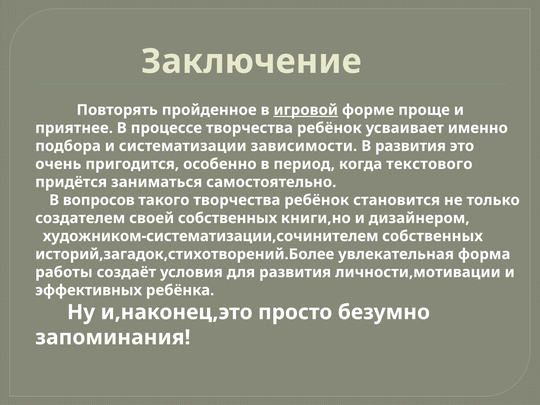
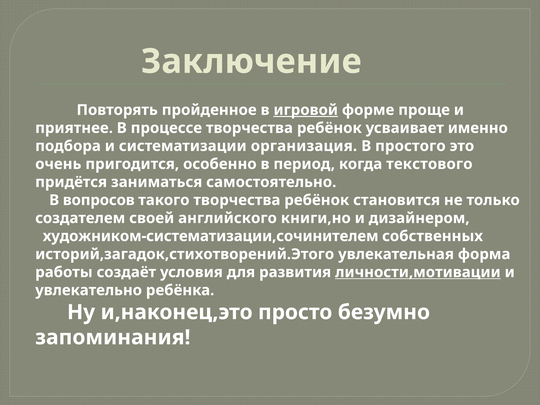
зависимости: зависимости -> организация
В развития: развития -> простого
своей собственных: собственных -> английского
историй,загадок,стихотворений.Более: историй,загадок,стихотворений.Более -> историй,загадок,стихотворений.Этого
личности,мотивации underline: none -> present
эффективных: эффективных -> увлекательно
